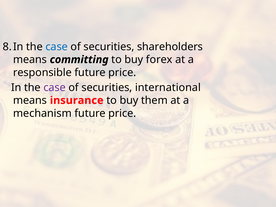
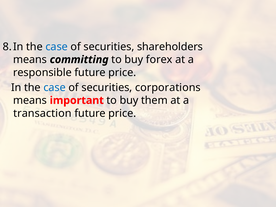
case at (55, 88) colour: purple -> blue
international: international -> corporations
insurance: insurance -> important
mechanism: mechanism -> transaction
